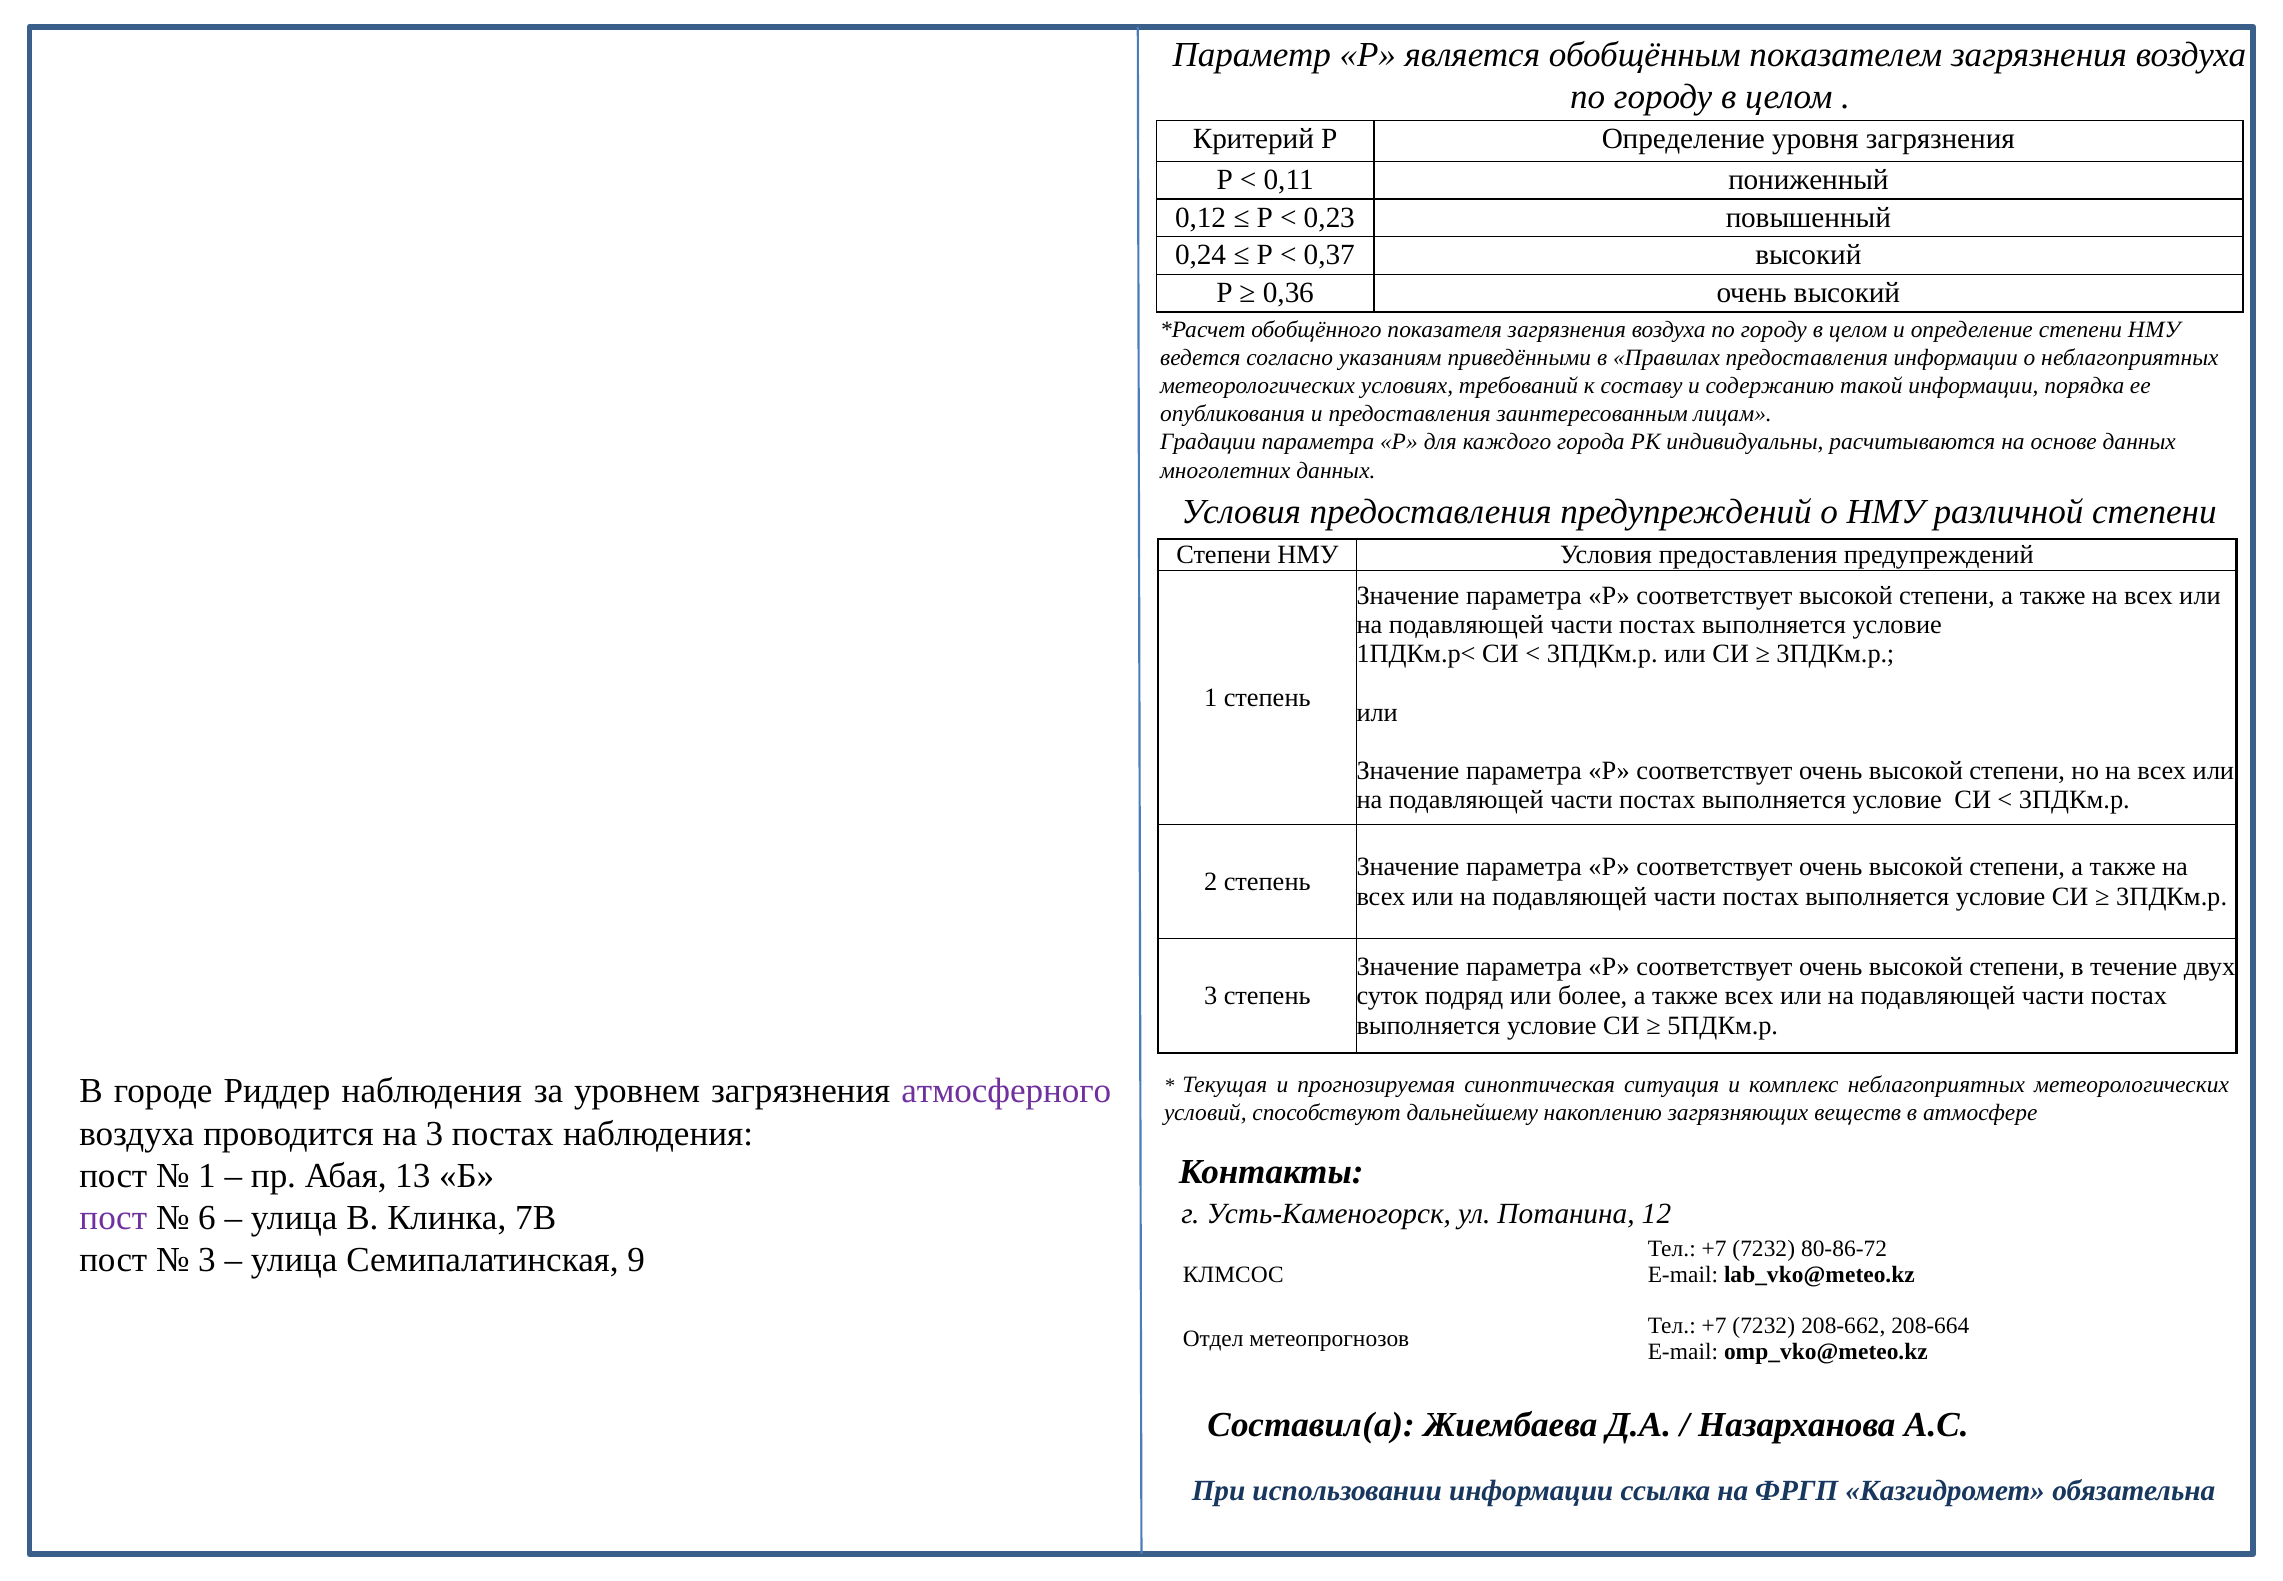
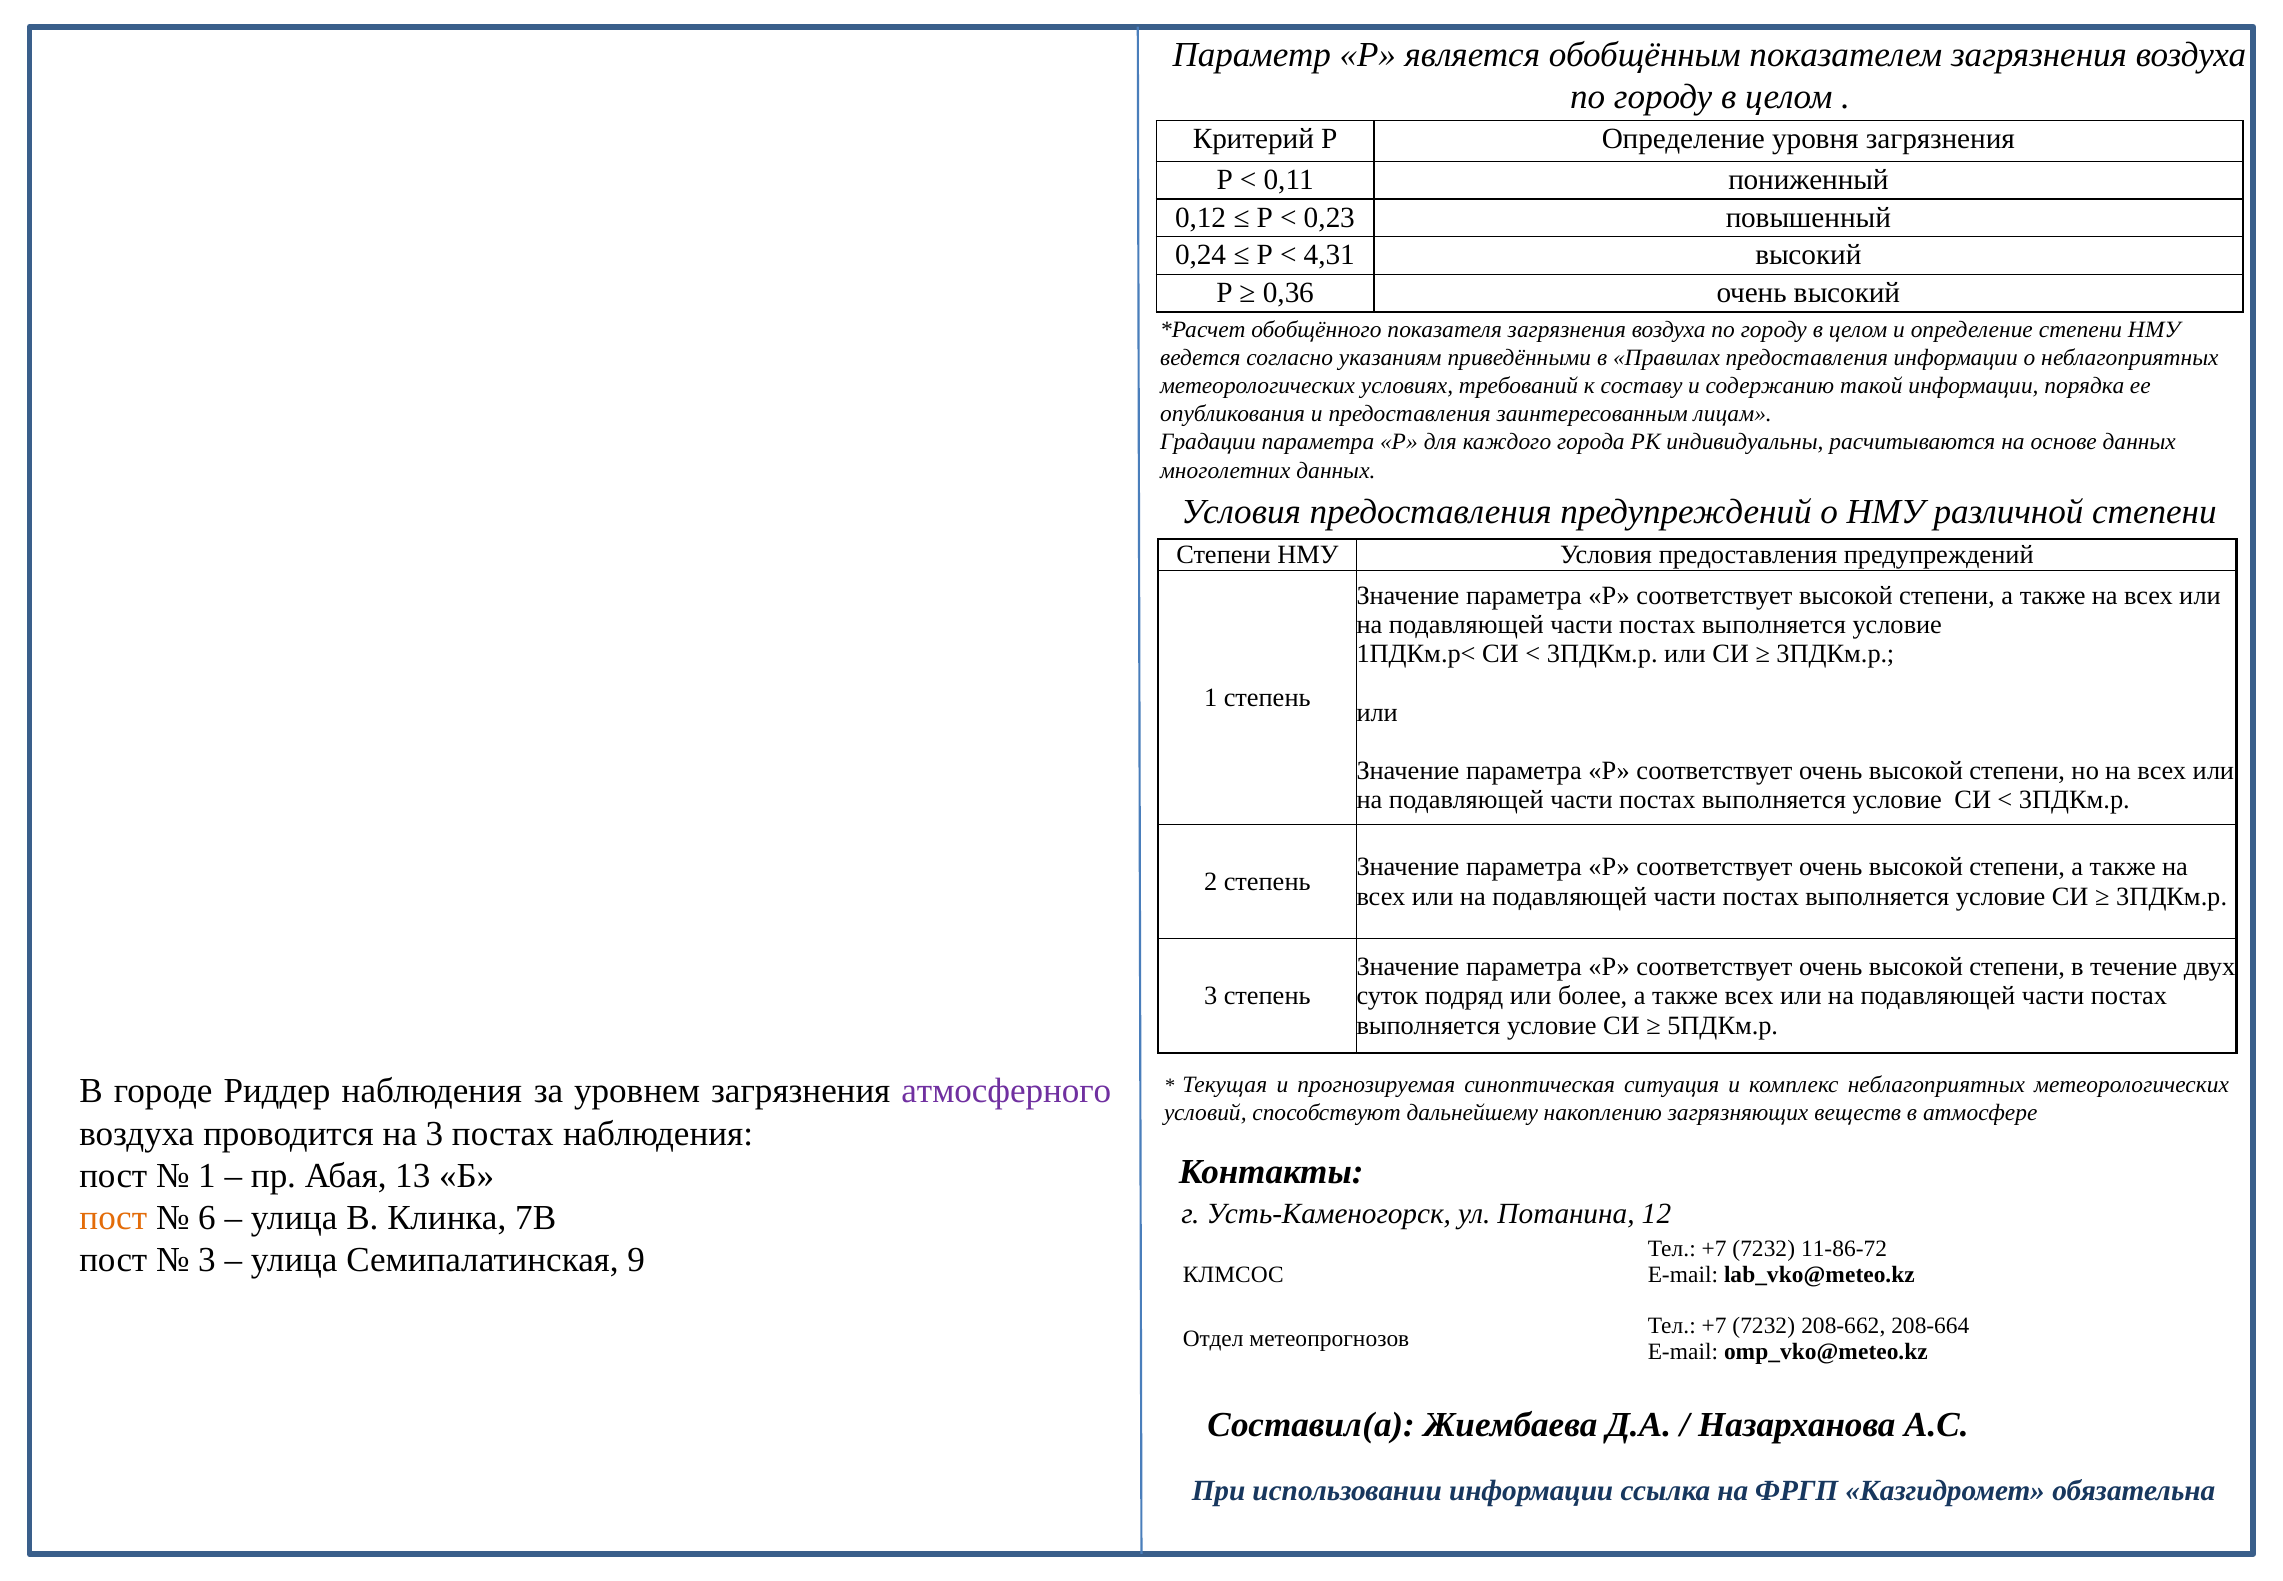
0,37: 0,37 -> 4,31
пост at (113, 1217) colour: purple -> orange
80-86-72: 80-86-72 -> 11-86-72
